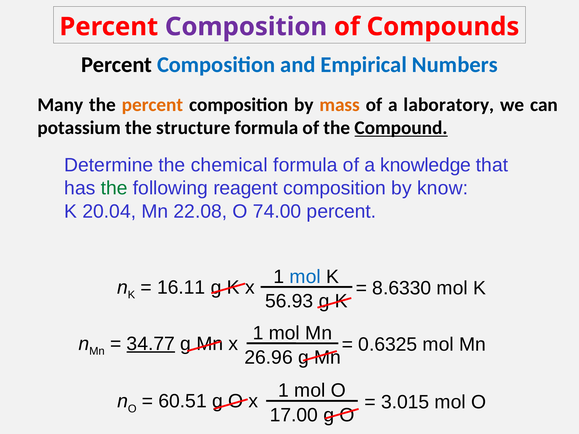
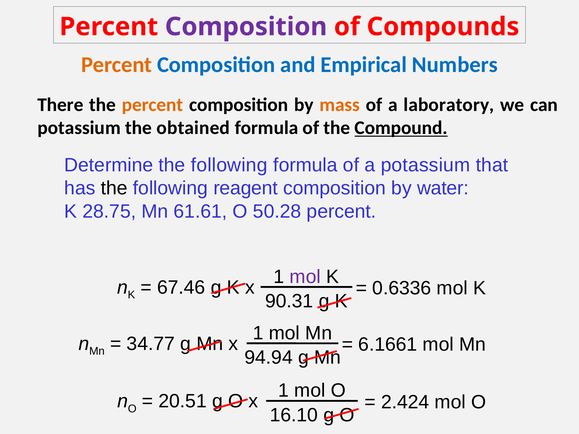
Percent at (117, 65) colour: black -> orange
Many: Many -> There
structure: structure -> obtained
Determine the chemical: chemical -> following
a knowledge: knowledge -> potassium
the at (114, 188) colour: green -> black
know: know -> water
20.04: 20.04 -> 28.75
22.08: 22.08 -> 61.61
74.00: 74.00 -> 50.28
mol at (305, 277) colour: blue -> purple
16.11: 16.11 -> 67.46
8.6330: 8.6330 -> 0.6336
56.93: 56.93 -> 90.31
34.77 underline: present -> none
0.6325: 0.6325 -> 6.1661
26.96: 26.96 -> 94.94
60.51: 60.51 -> 20.51
3.015: 3.015 -> 2.424
17.00: 17.00 -> 16.10
